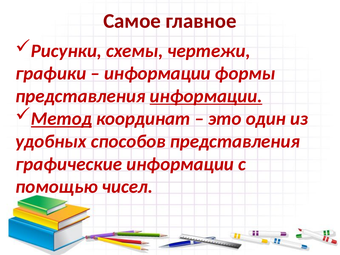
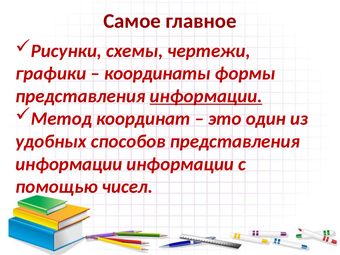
информации at (157, 73): информации -> координаты
Метод underline: present -> none
графические at (69, 164): графические -> информации
